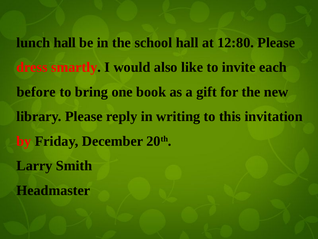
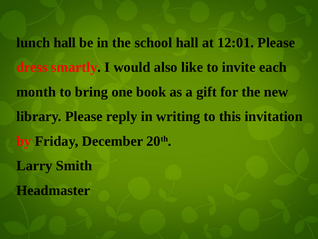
12:80: 12:80 -> 12:01
before: before -> month
